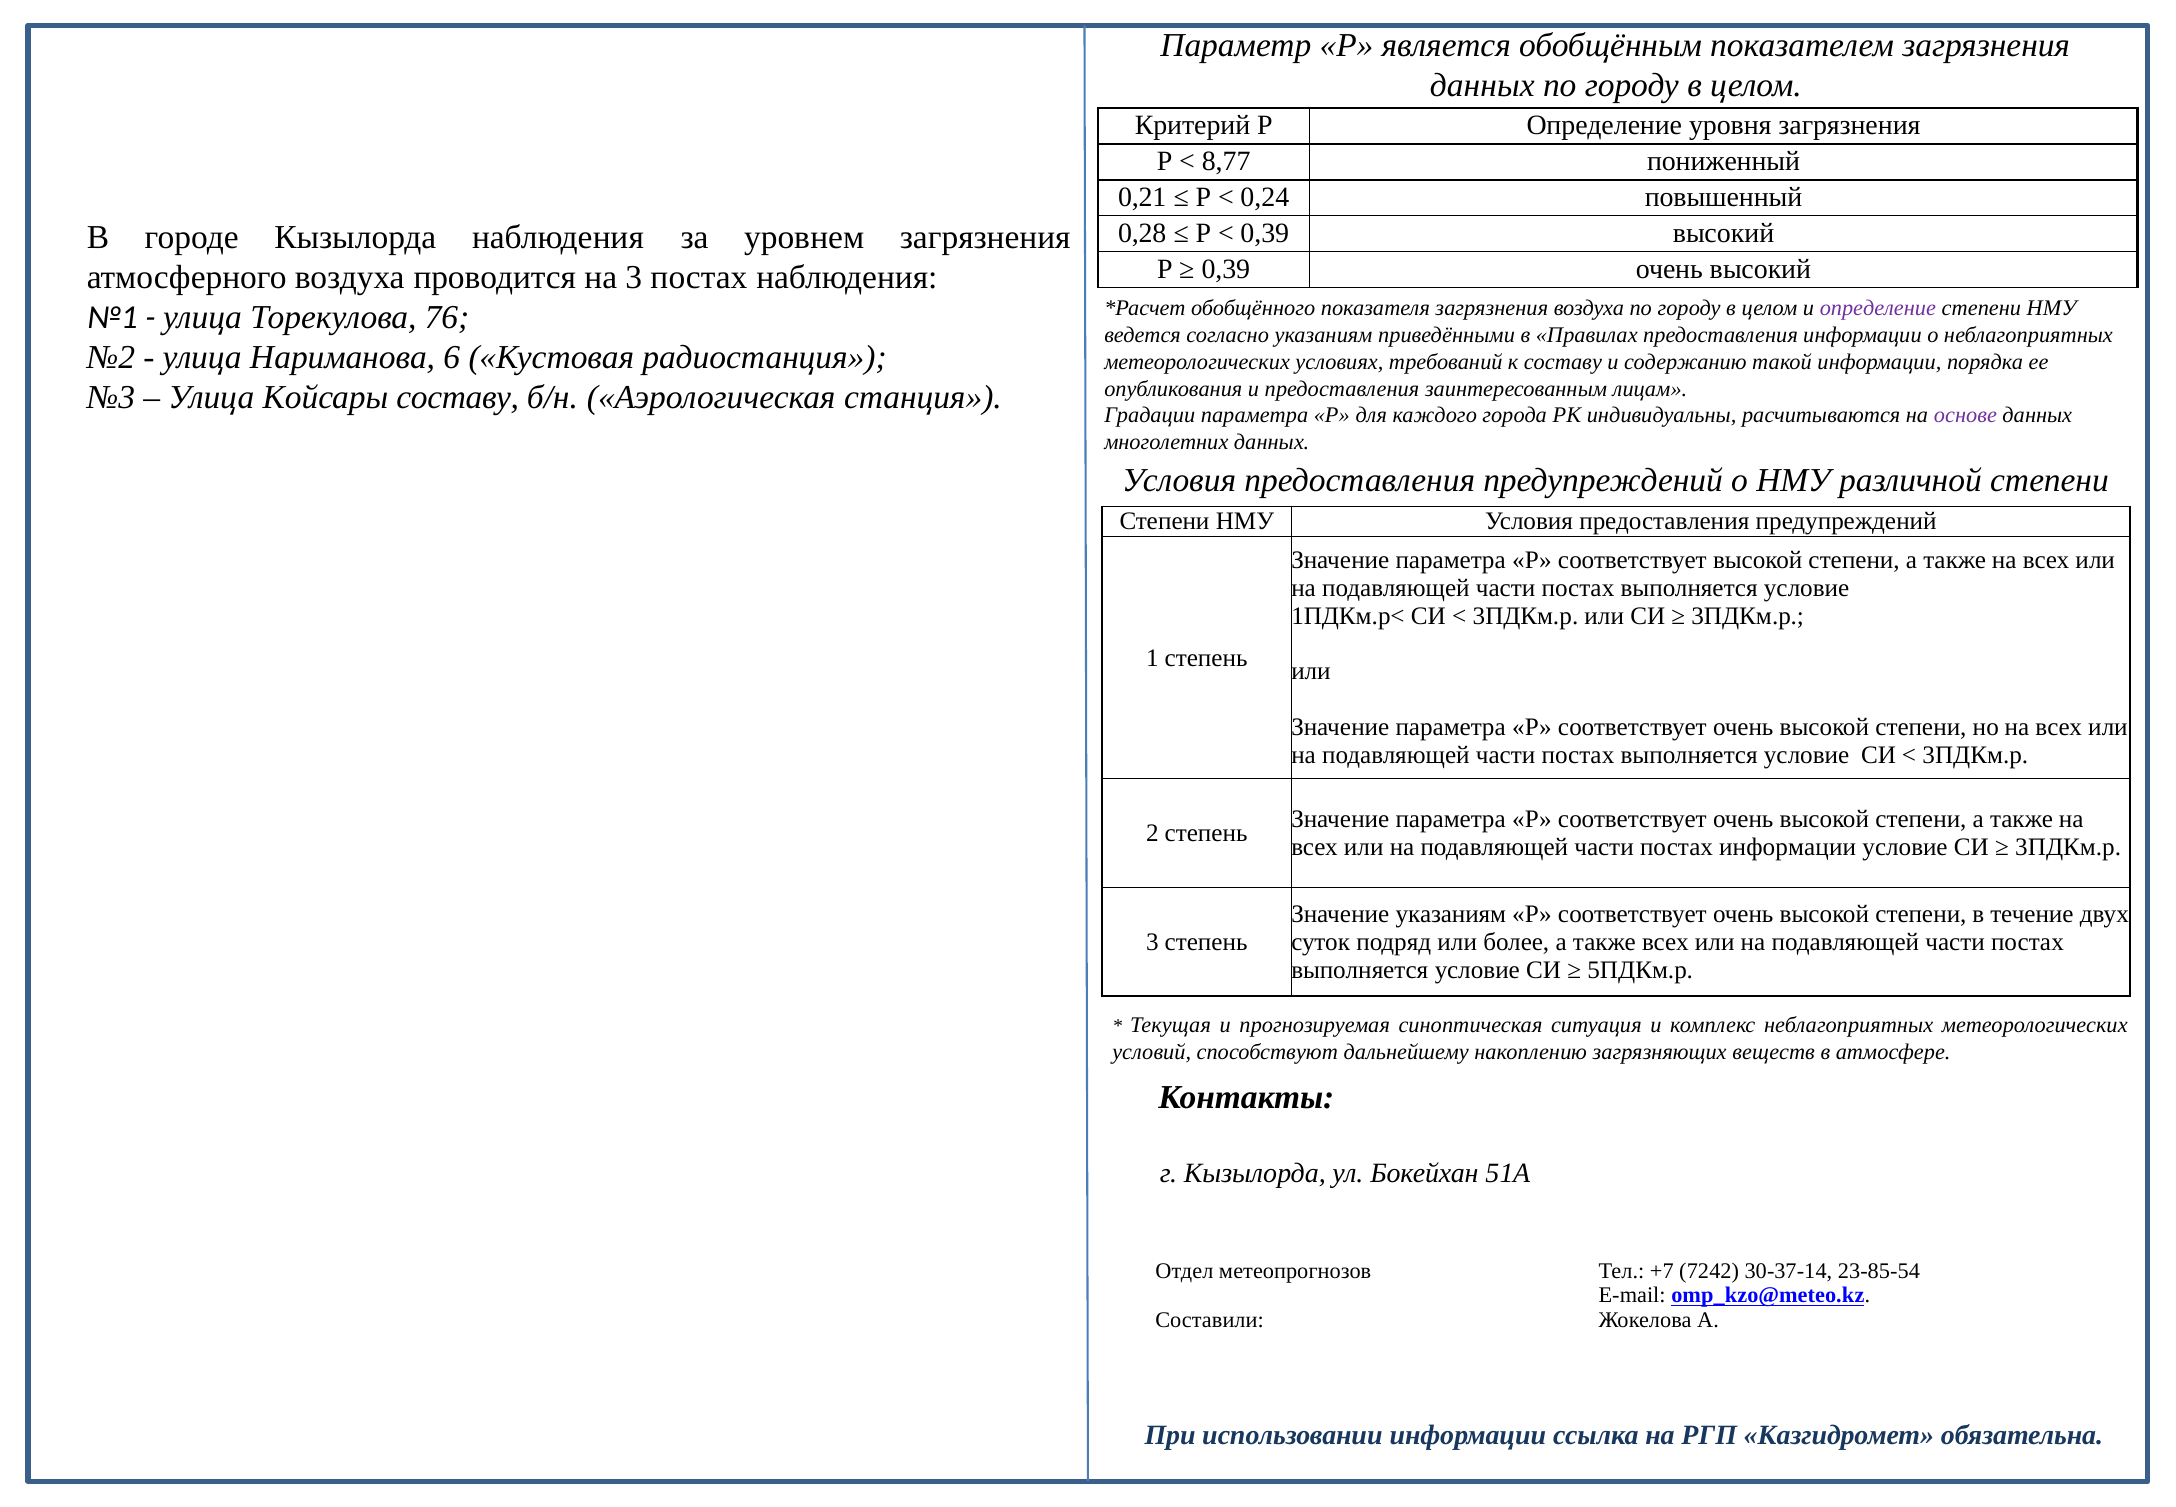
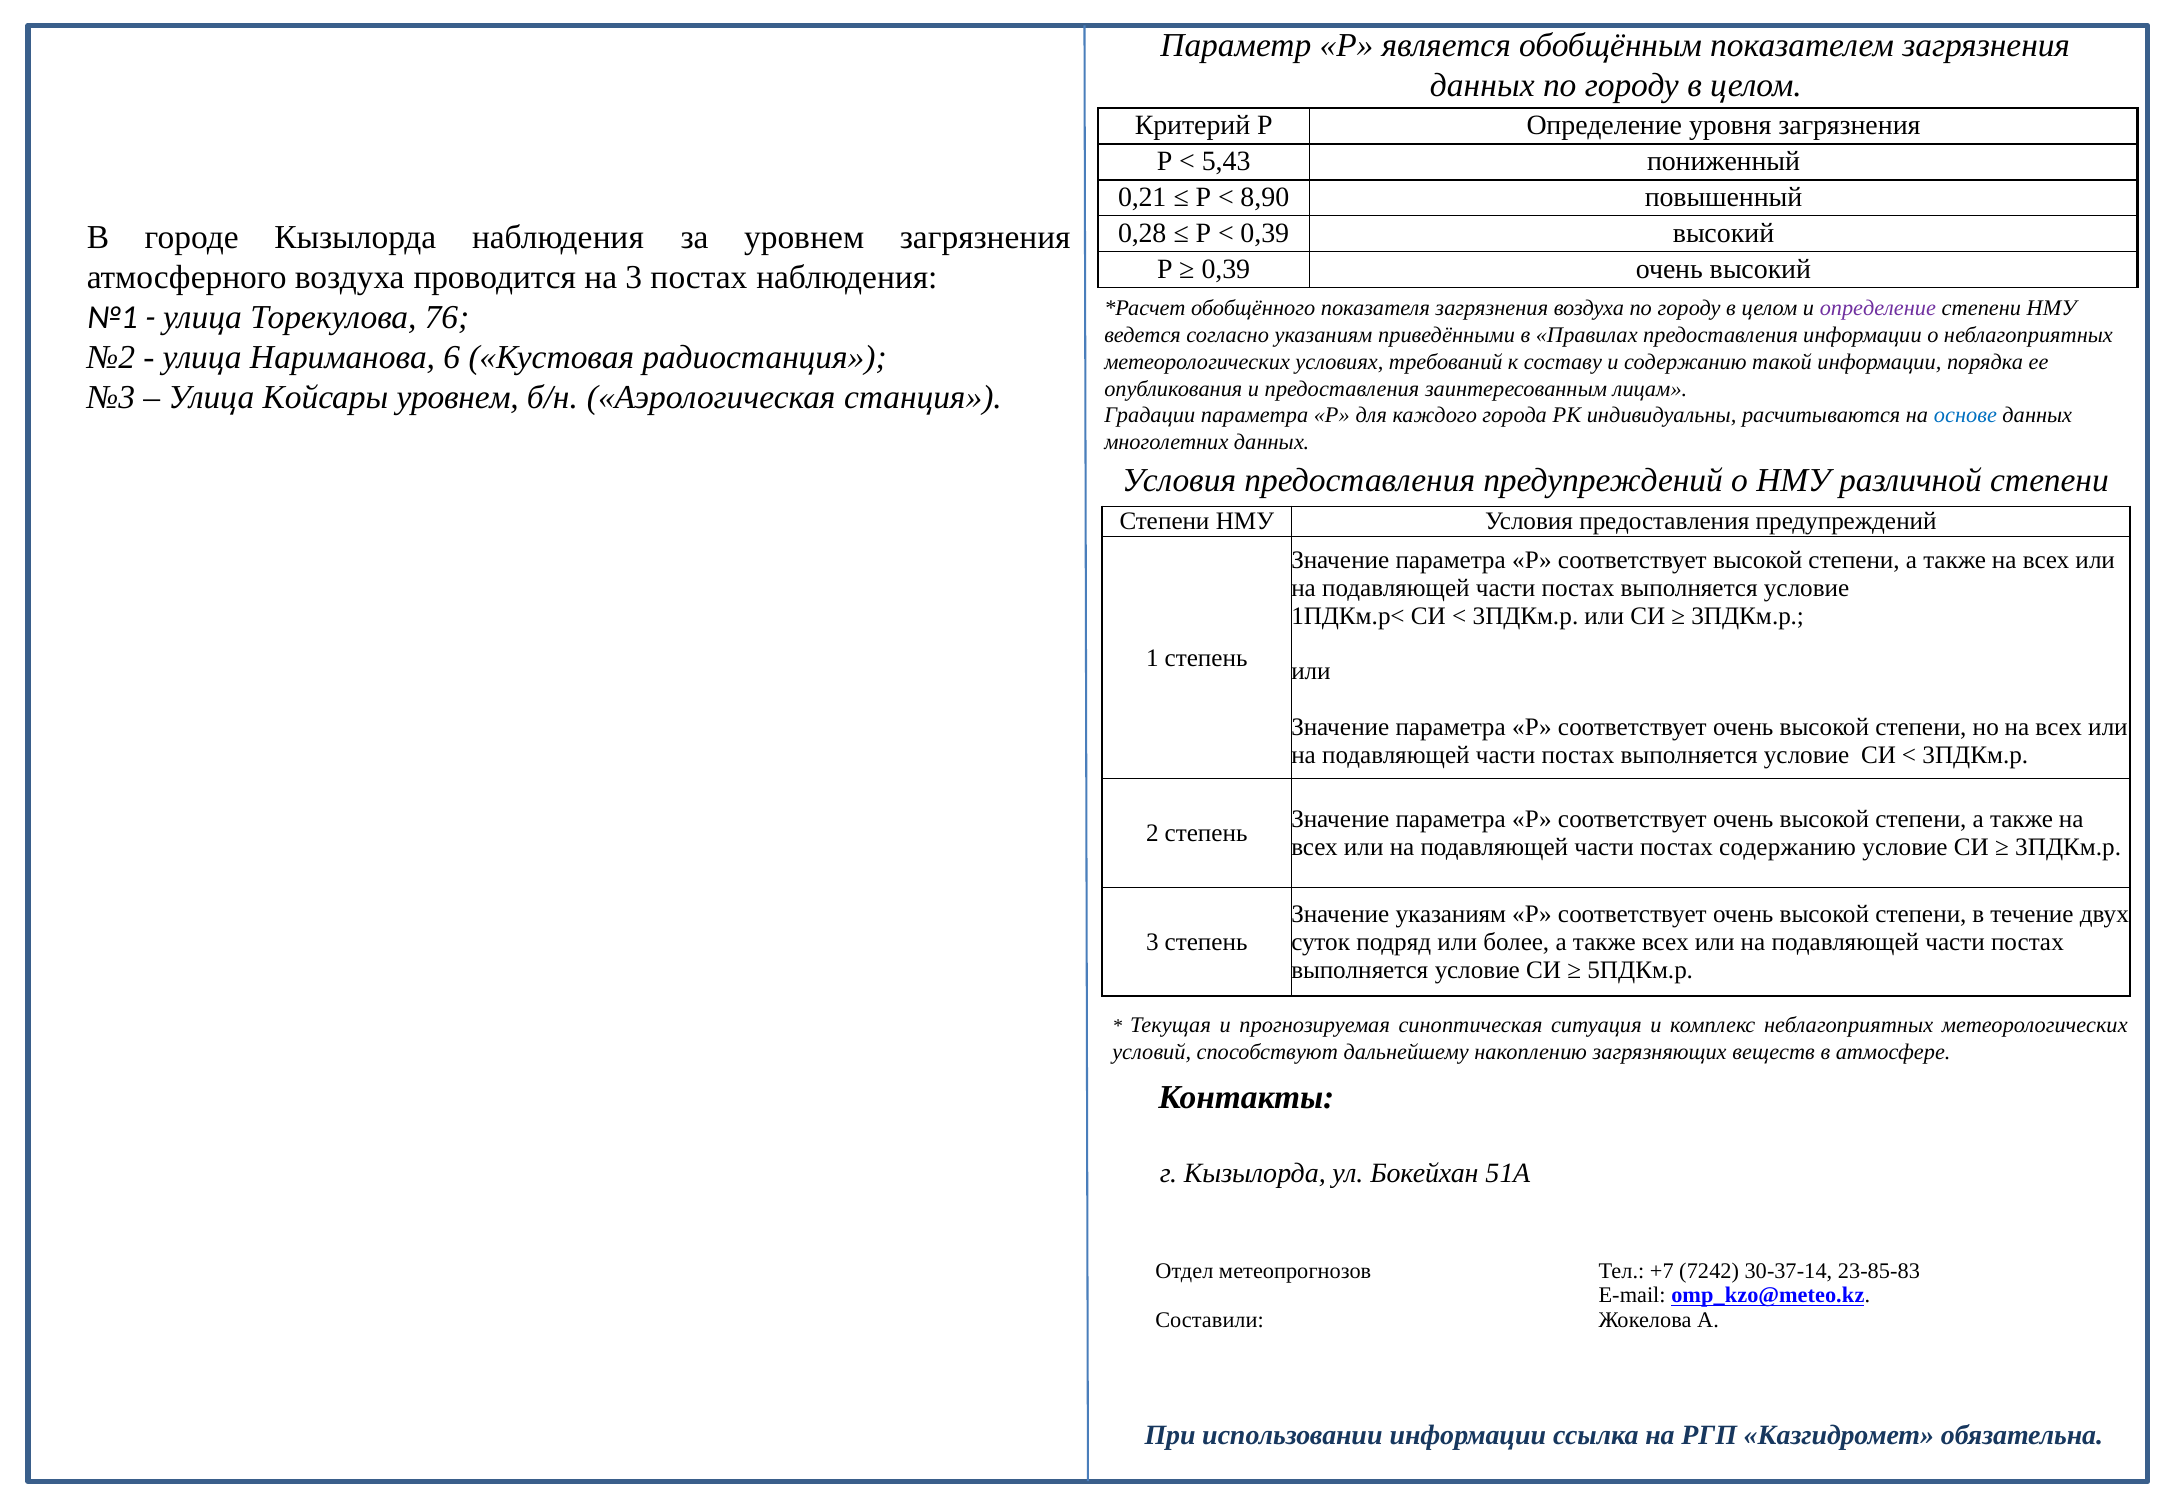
8,77: 8,77 -> 5,43
0,24: 0,24 -> 8,90
Койсары составу: составу -> уровнем
основе colour: purple -> blue
постах информации: информации -> содержанию
23-85-54: 23-85-54 -> 23-85-83
